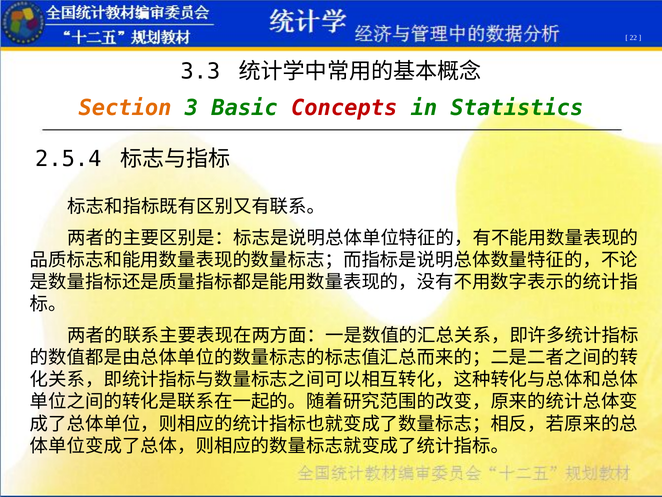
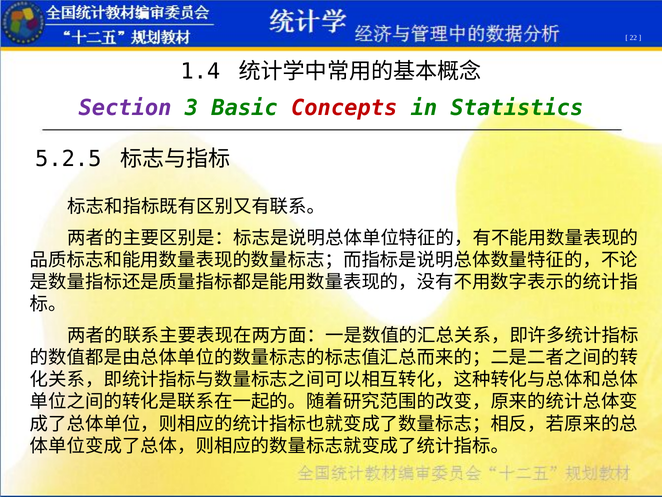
3.3: 3.3 -> 1.4
Section colour: orange -> purple
2.5.4: 2.5.4 -> 5.2.5
